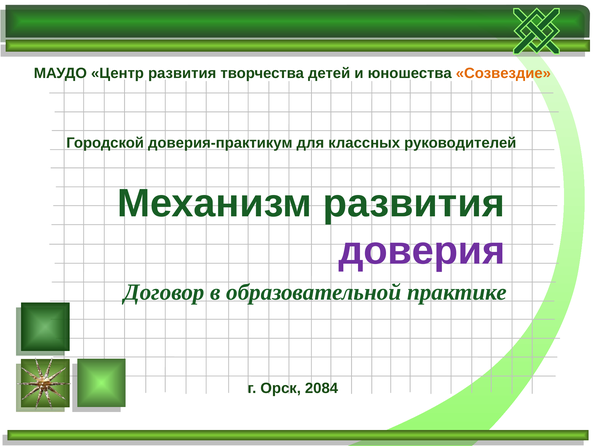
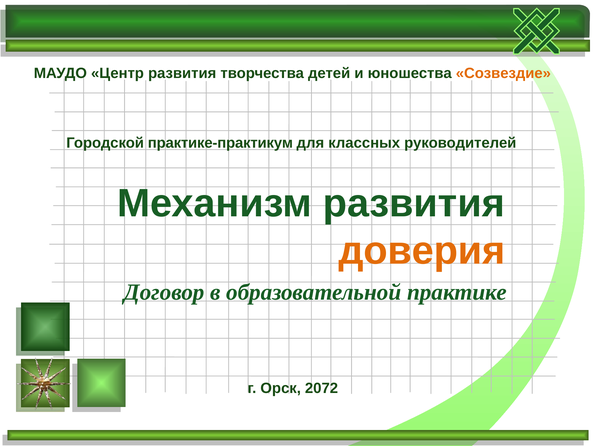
доверия-практикум: доверия-практикум -> практике-практикум
доверия colour: purple -> orange
2084: 2084 -> 2072
